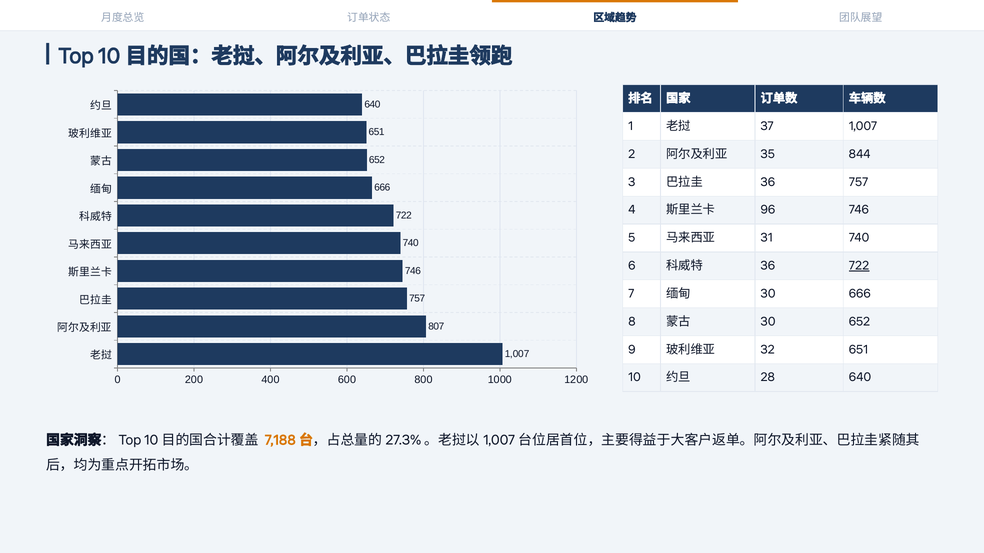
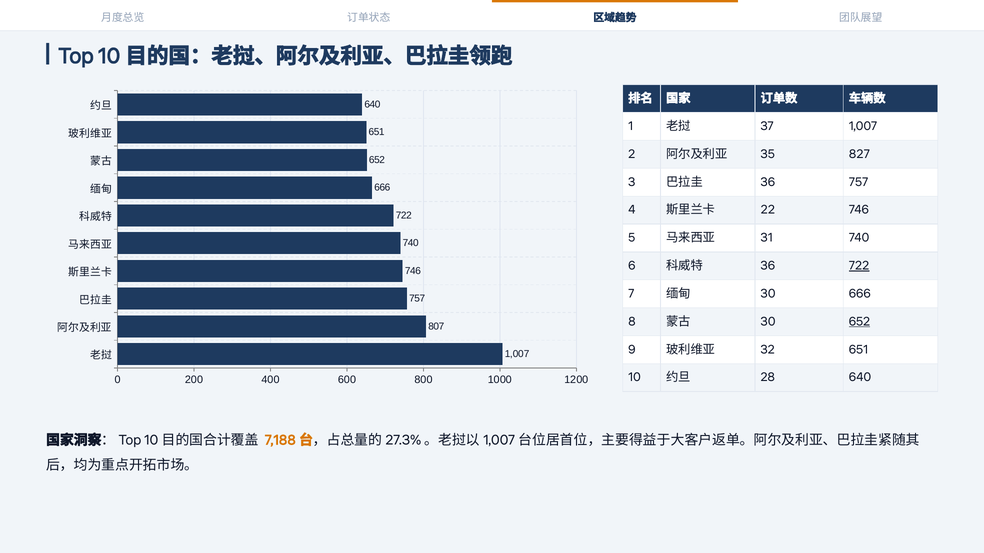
844: 844 -> 827
96: 96 -> 22
652 at (860, 322) underline: none -> present
